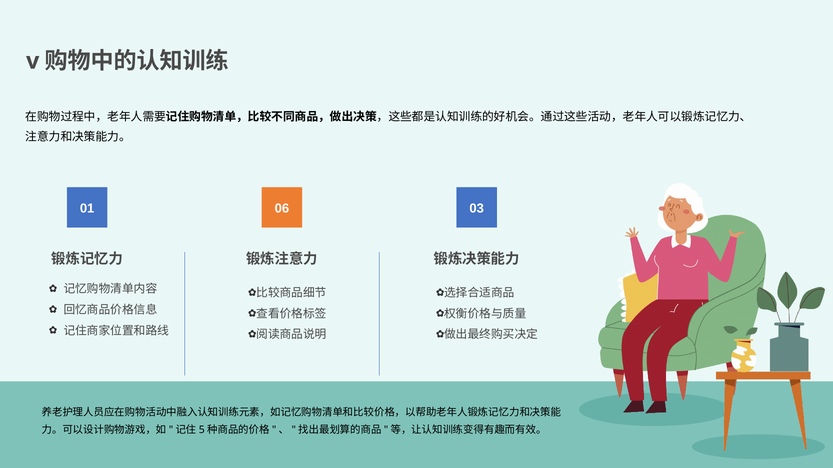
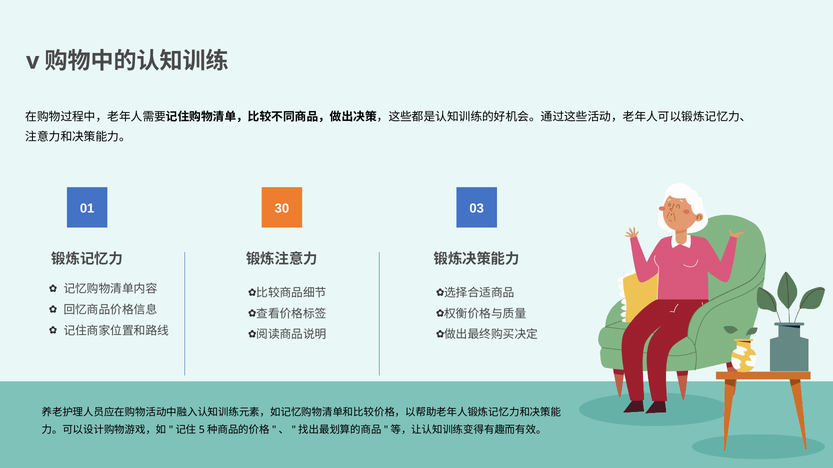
06: 06 -> 30
